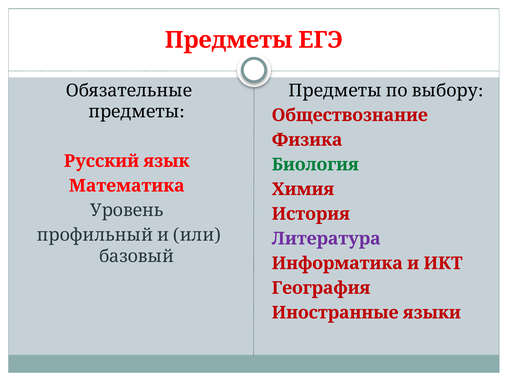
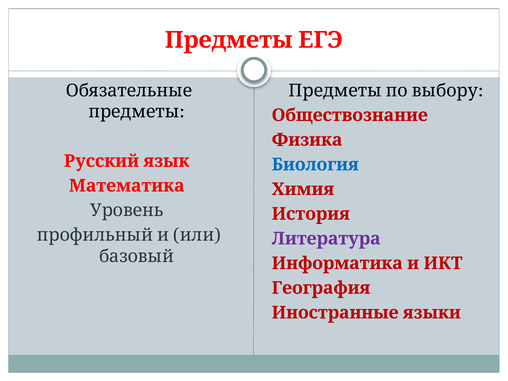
Биология colour: green -> blue
